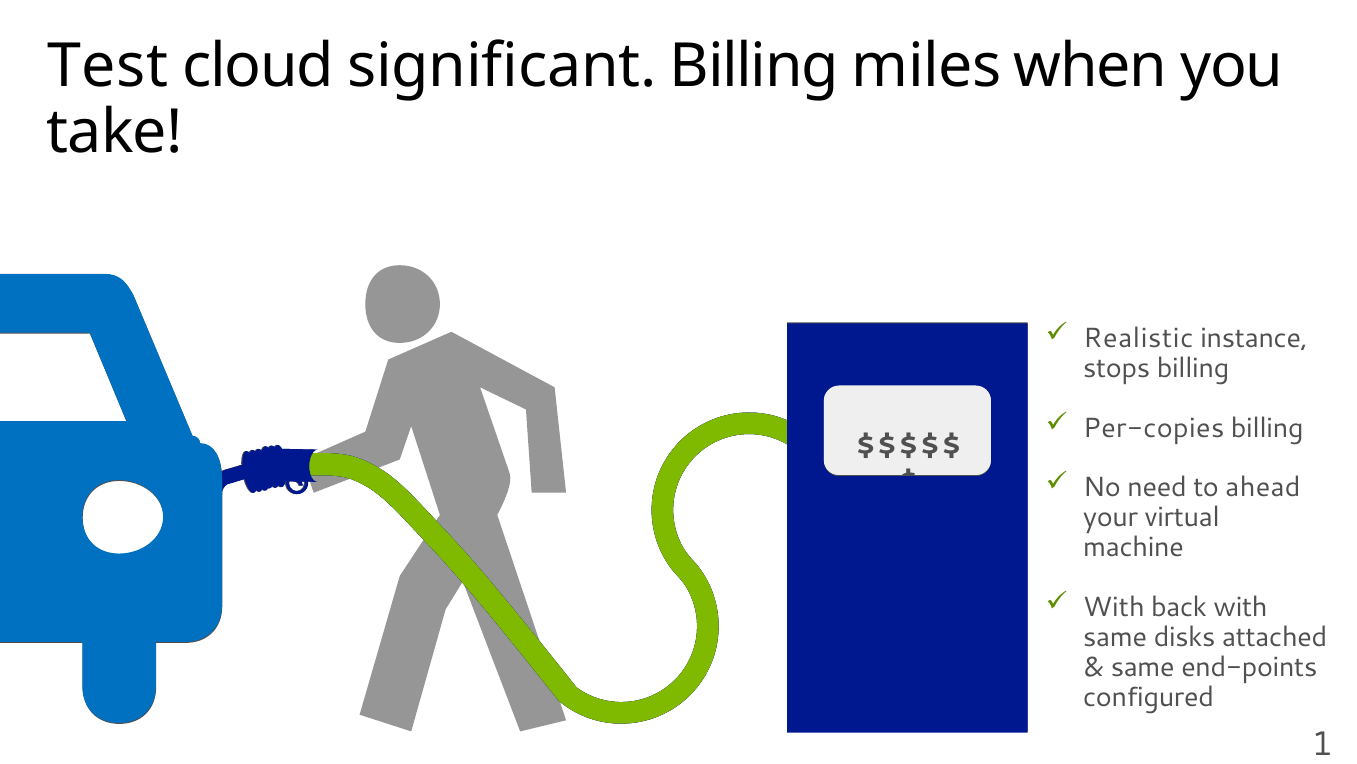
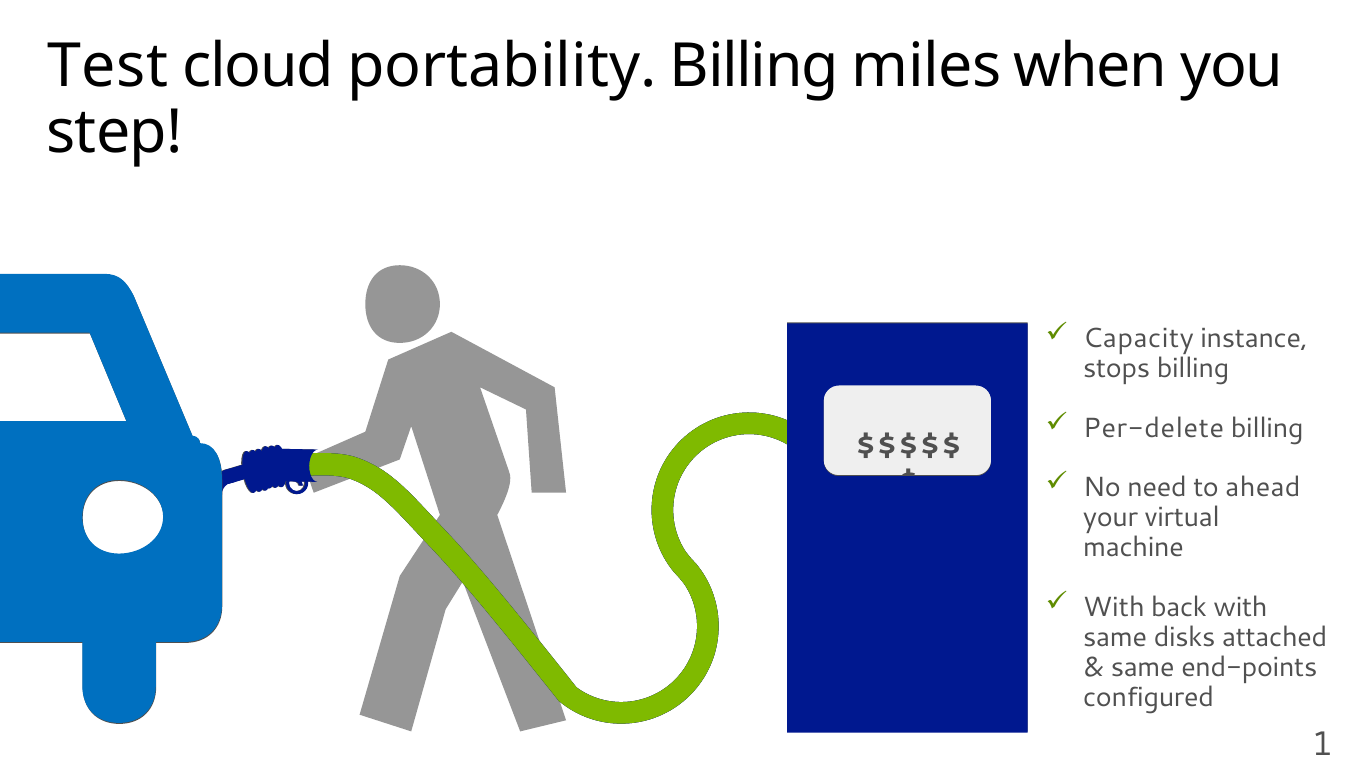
significant: significant -> portability
take: take -> step
Realistic: Realistic -> Capacity
Per-copies: Per-copies -> Per-delete
